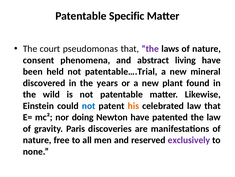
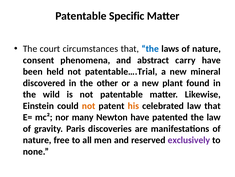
pseudomonas: pseudomonas -> circumstances
the at (150, 49) colour: purple -> blue
living: living -> carry
years: years -> other
not at (89, 105) colour: blue -> orange
doing: doing -> many
